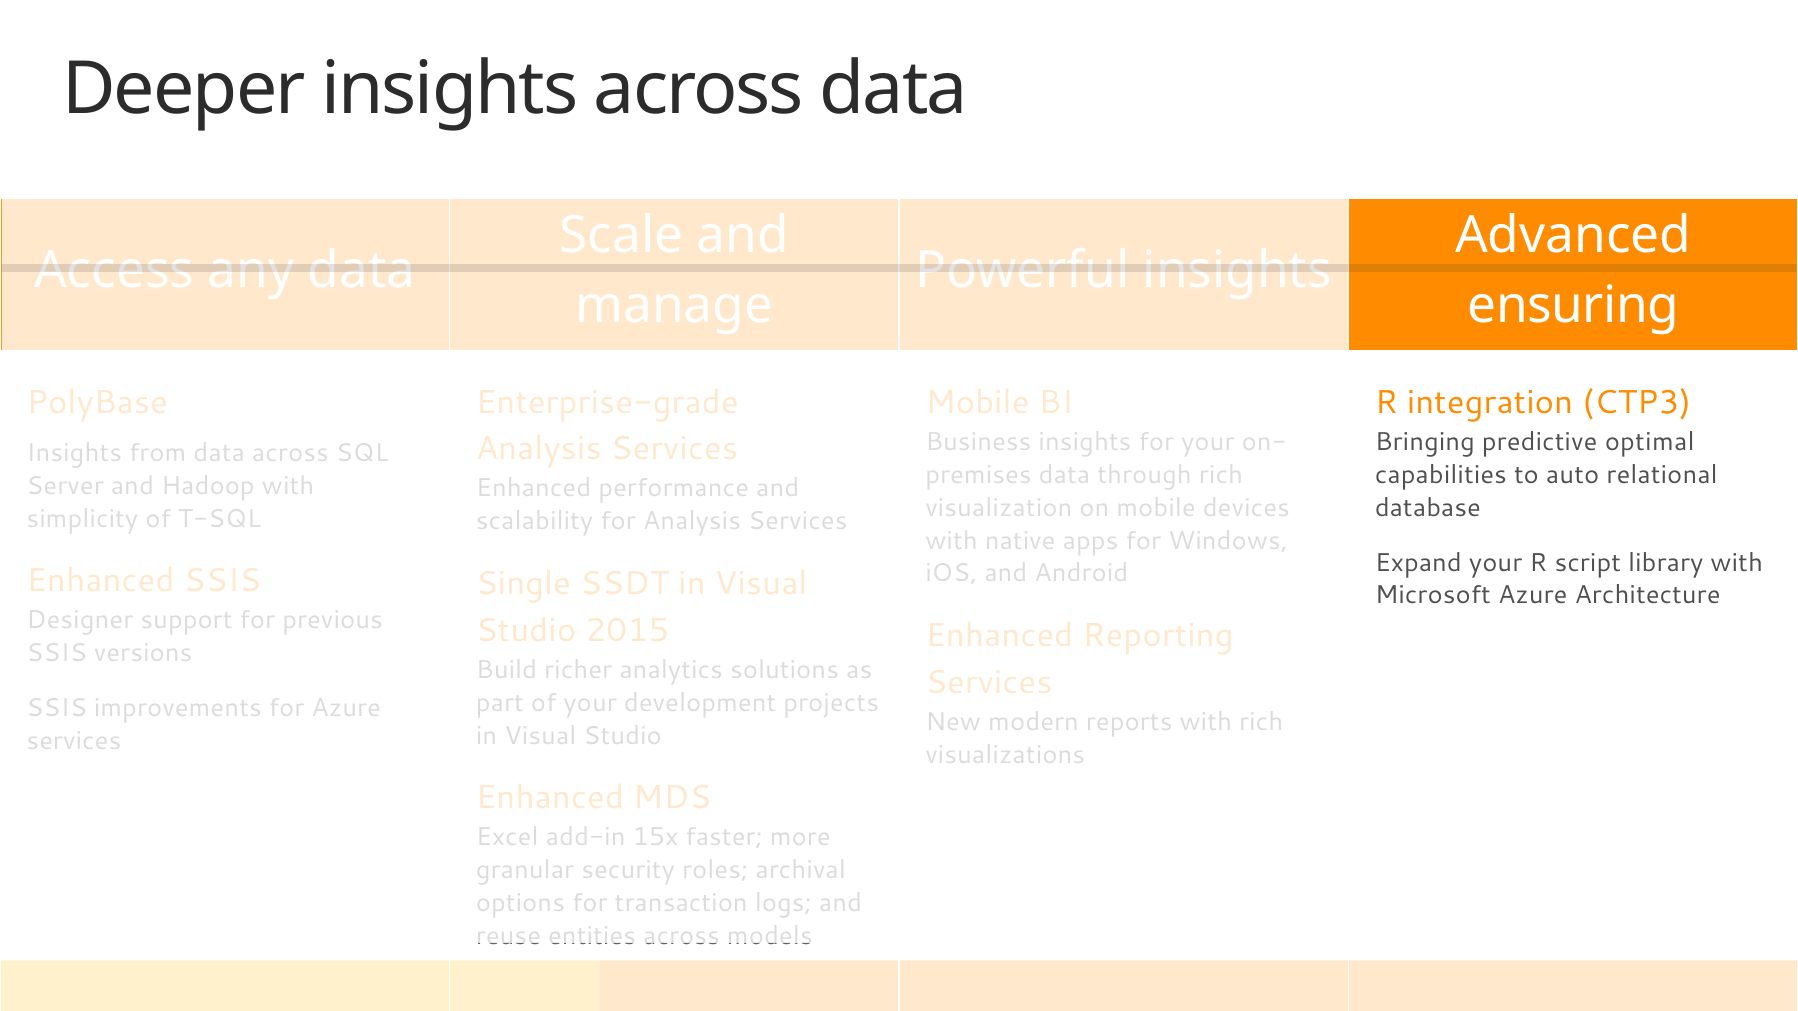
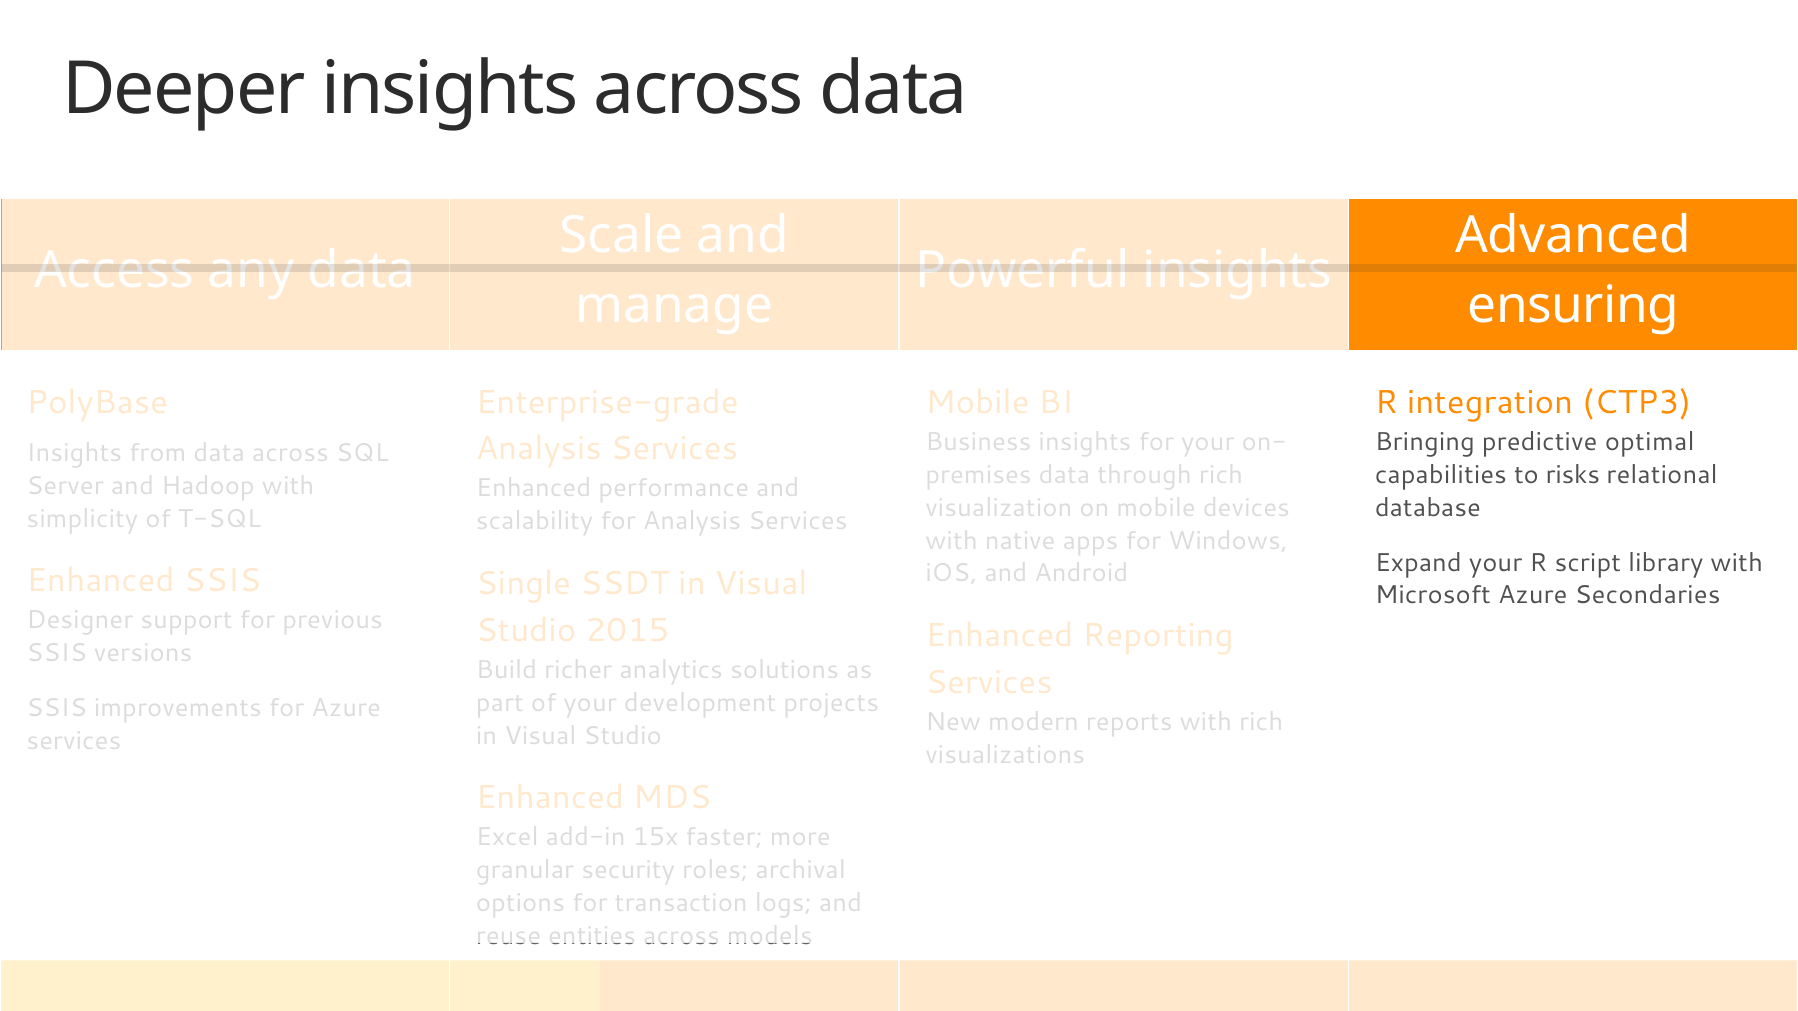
auto: auto -> risks
Architecture: Architecture -> Secondaries
